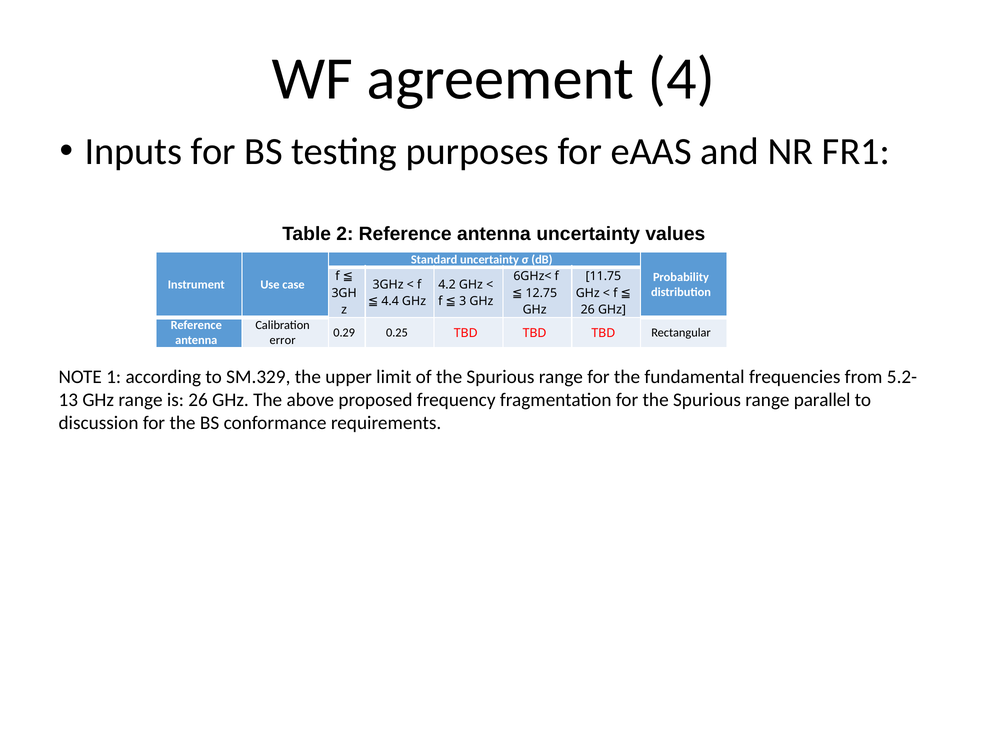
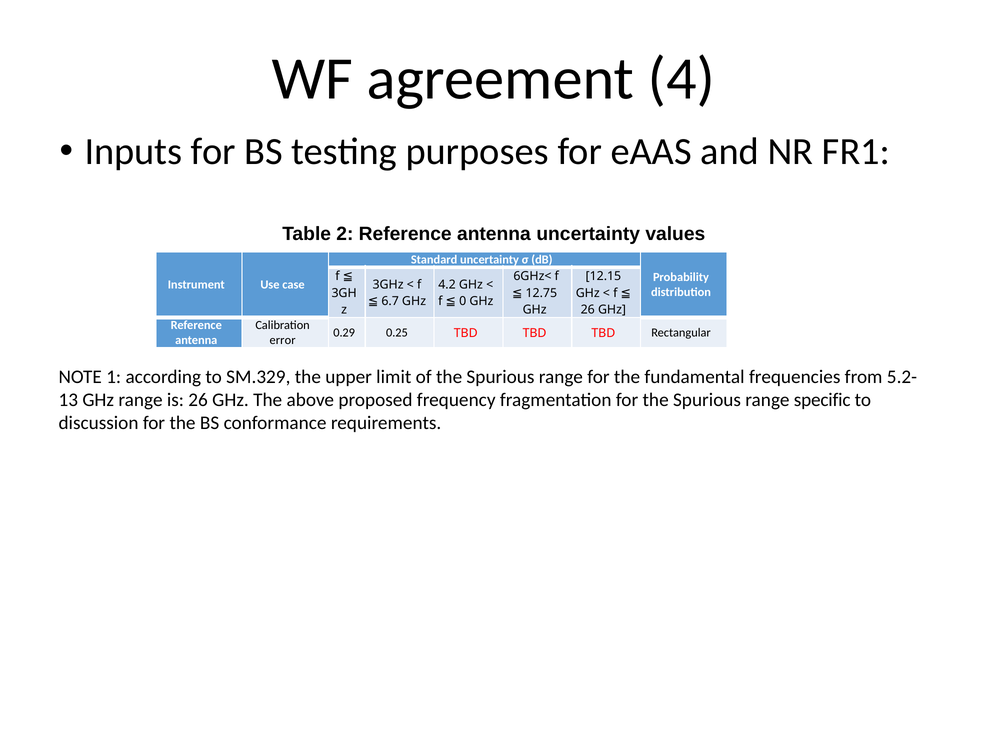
11.75: 11.75 -> 12.15
4.4: 4.4 -> 6.7
3: 3 -> 0
parallel: parallel -> specific
